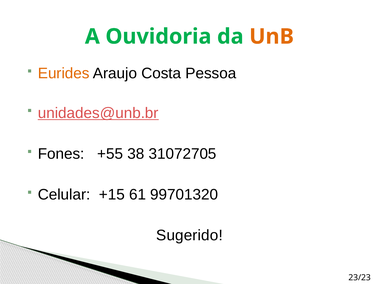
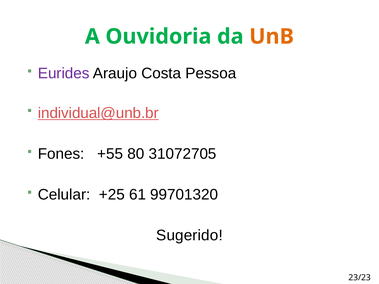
Eurides colour: orange -> purple
unidades@unb.br: unidades@unb.br -> individual@unb.br
38: 38 -> 80
+15: +15 -> +25
